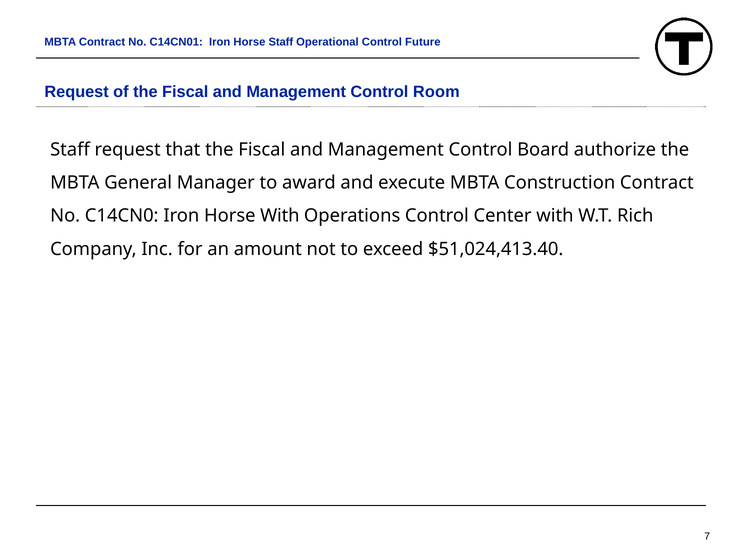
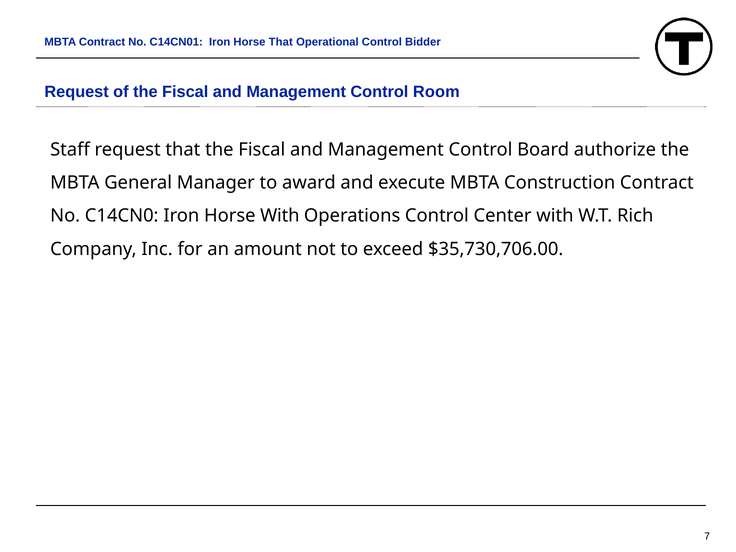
Horse Staff: Staff -> That
Future: Future -> Bidder
$51,024,413.40: $51,024,413.40 -> $35,730,706.00
